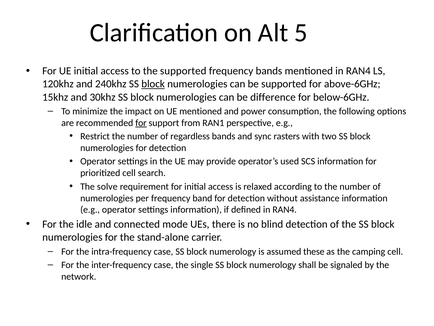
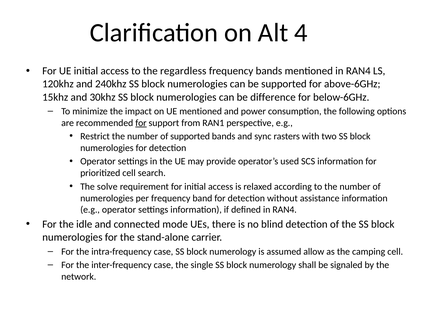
5: 5 -> 4
the supported: supported -> regardless
block at (153, 84) underline: present -> none
of regardless: regardless -> supported
these: these -> allow
